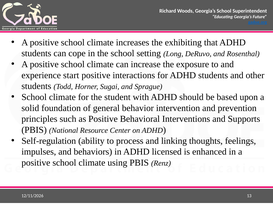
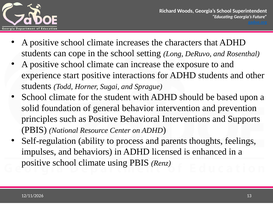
exhibiting: exhibiting -> characters
linking: linking -> parents
